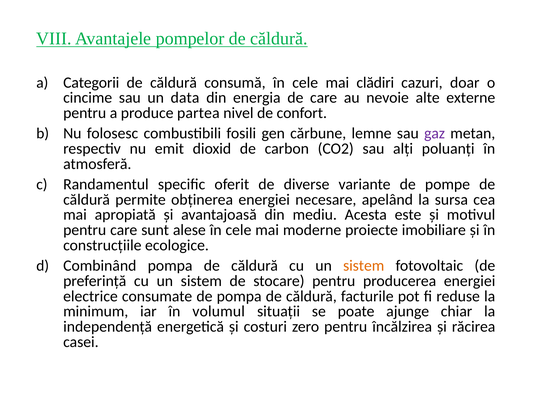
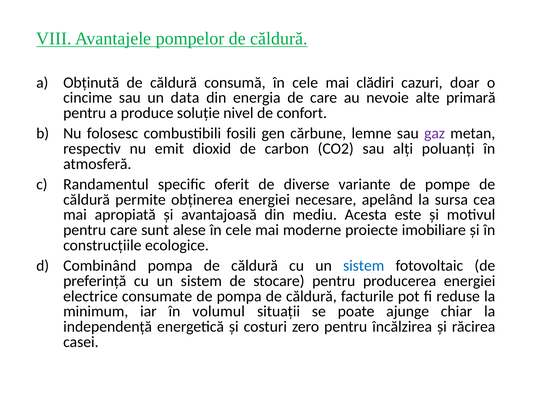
Categorii: Categorii -> Obținută
externe: externe -> primară
partea: partea -> soluție
sistem at (364, 265) colour: orange -> blue
